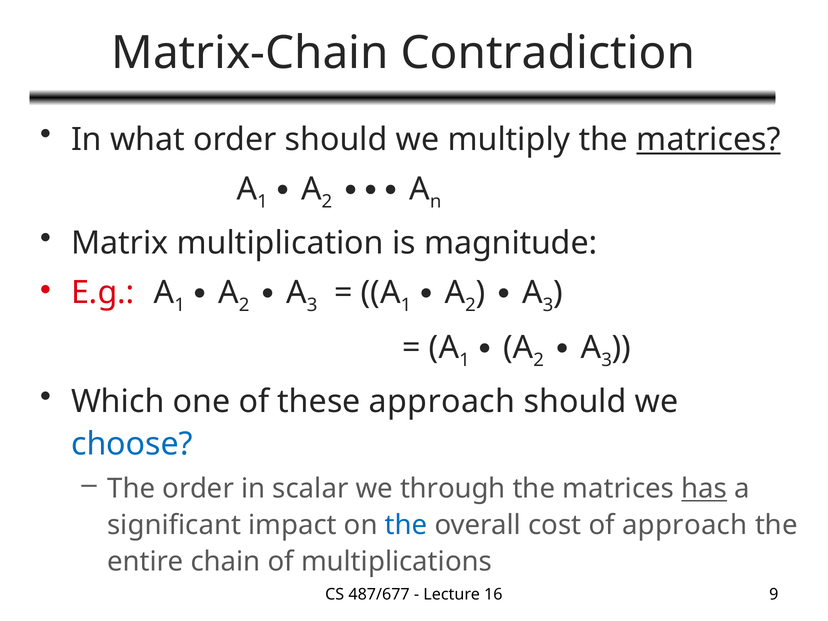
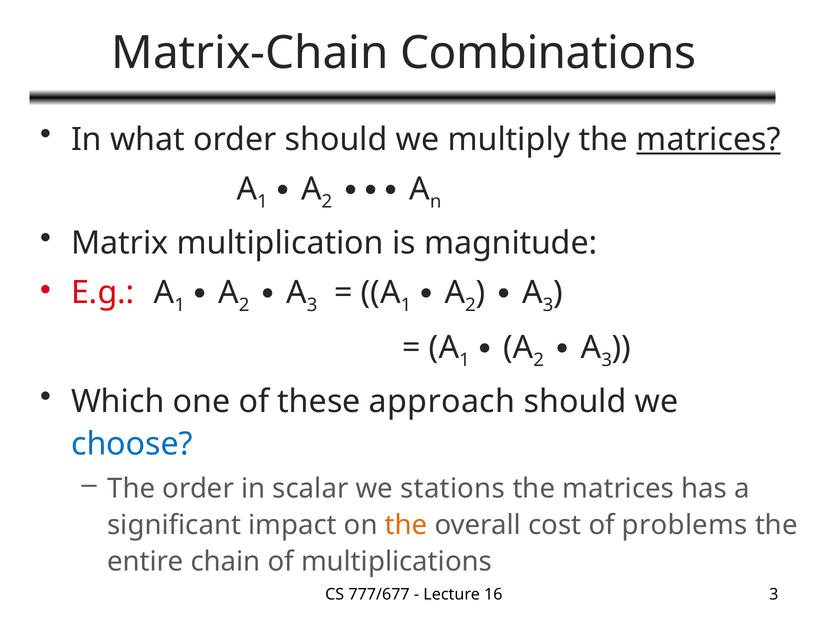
Contradiction: Contradiction -> Combinations
through: through -> stations
has underline: present -> none
the at (406, 525) colour: blue -> orange
of approach: approach -> problems
487/677: 487/677 -> 777/677
16 9: 9 -> 3
